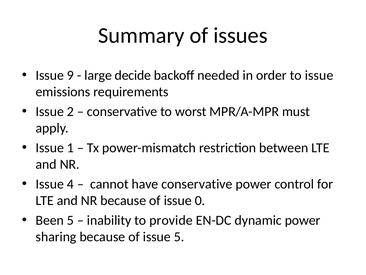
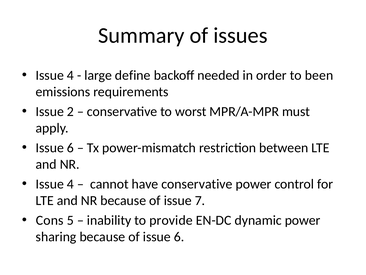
9 at (70, 75): 9 -> 4
decide: decide -> define
to issue: issue -> been
1 at (70, 148): 1 -> 6
0: 0 -> 7
Been: Been -> Cons
of issue 5: 5 -> 6
